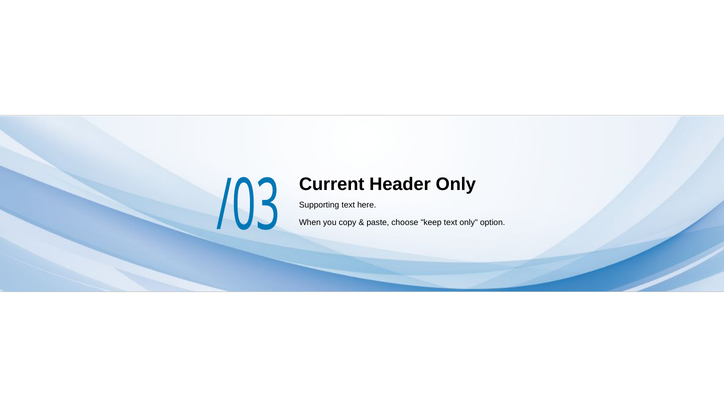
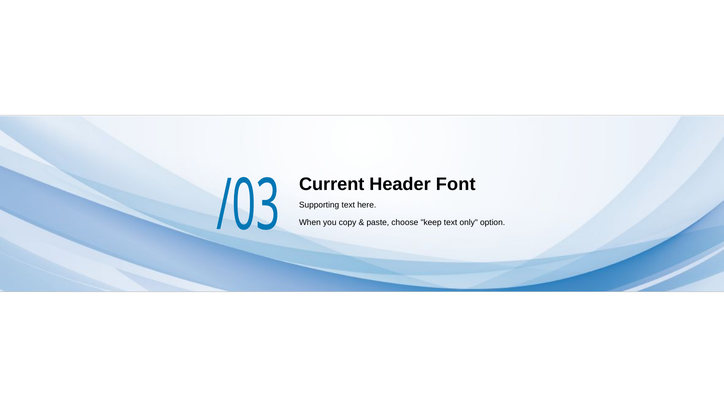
Header Only: Only -> Font
